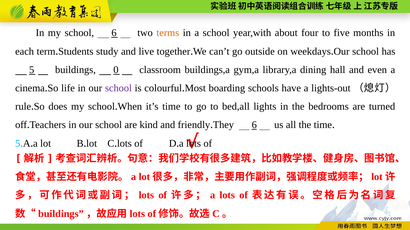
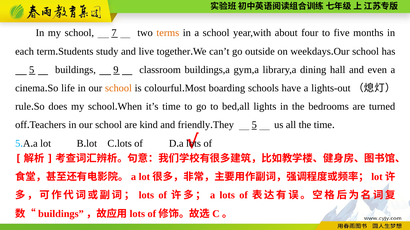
school 6: 6 -> 7
0: 0 -> 9
school at (118, 88) colour: purple -> orange
6 at (254, 125): 6 -> 5
